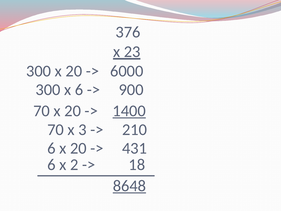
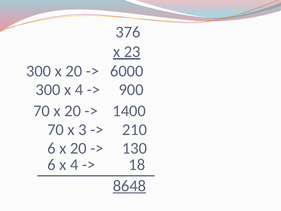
300 x 6: 6 -> 4
1400 underline: present -> none
431: 431 -> 130
6 x 2: 2 -> 4
